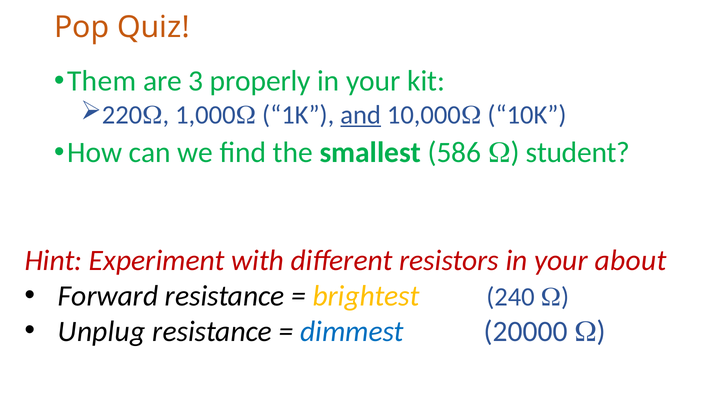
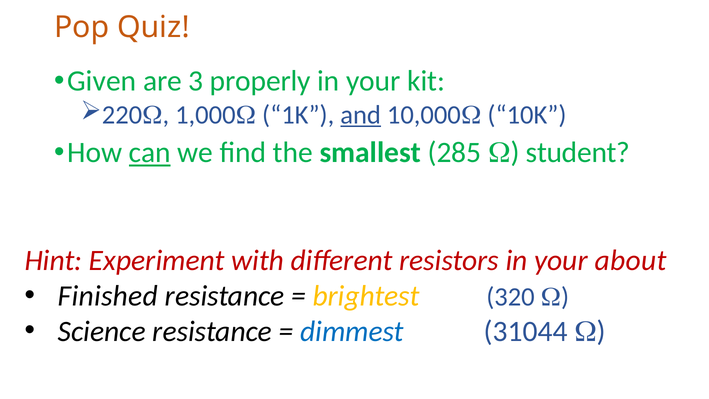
Them: Them -> Given
can underline: none -> present
586: 586 -> 285
Forward: Forward -> Finished
240: 240 -> 320
Unplug: Unplug -> Science
20000: 20000 -> 31044
